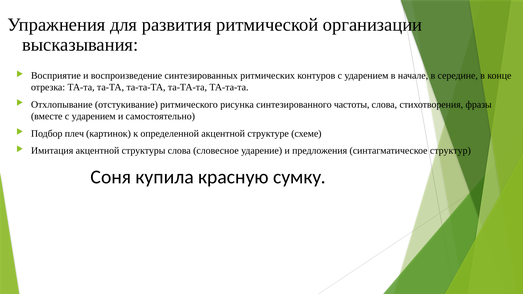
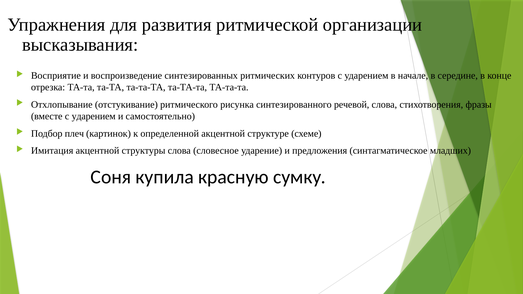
частоты: частоты -> речевой
структур: структур -> младших
